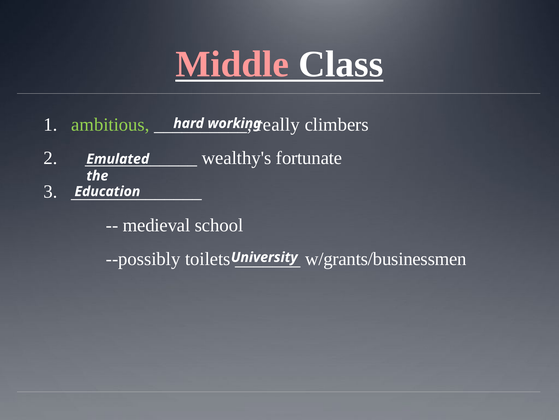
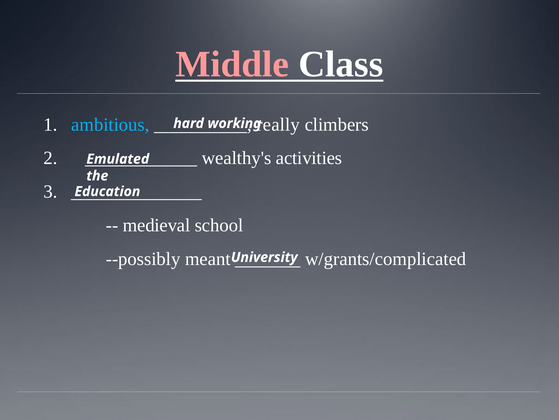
ambitious colour: light green -> light blue
fortunate: fortunate -> activities
toilets: toilets -> meant
w/grants/businessmen: w/grants/businessmen -> w/grants/complicated
